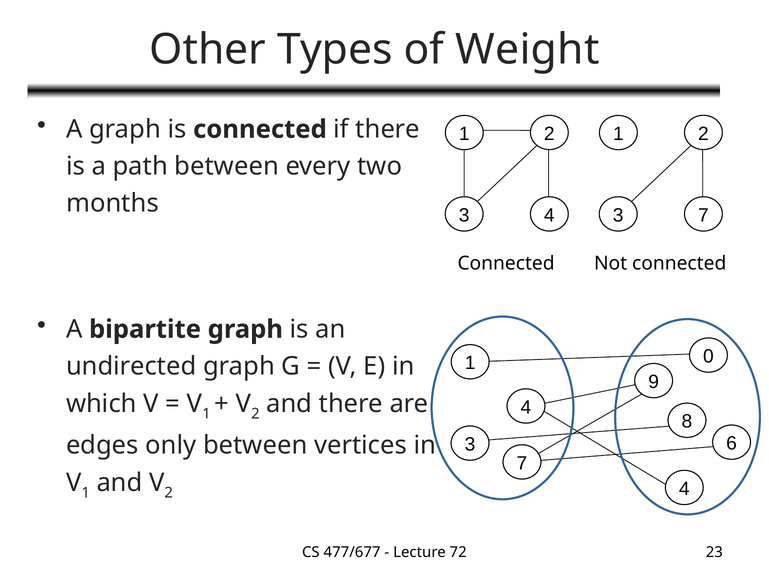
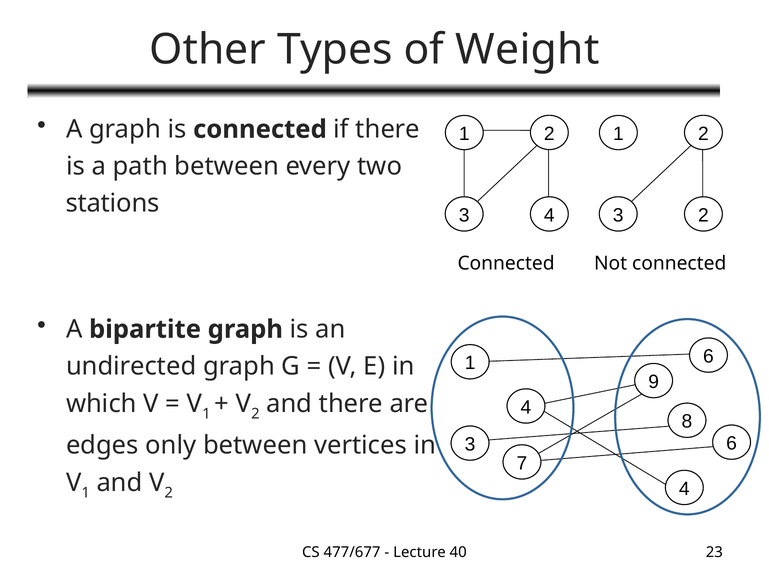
months: months -> stations
3 7: 7 -> 2
1 0: 0 -> 6
72: 72 -> 40
